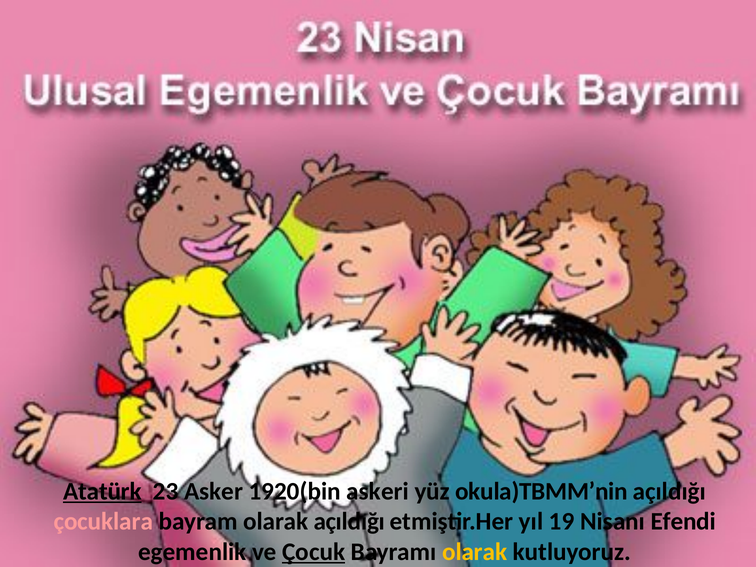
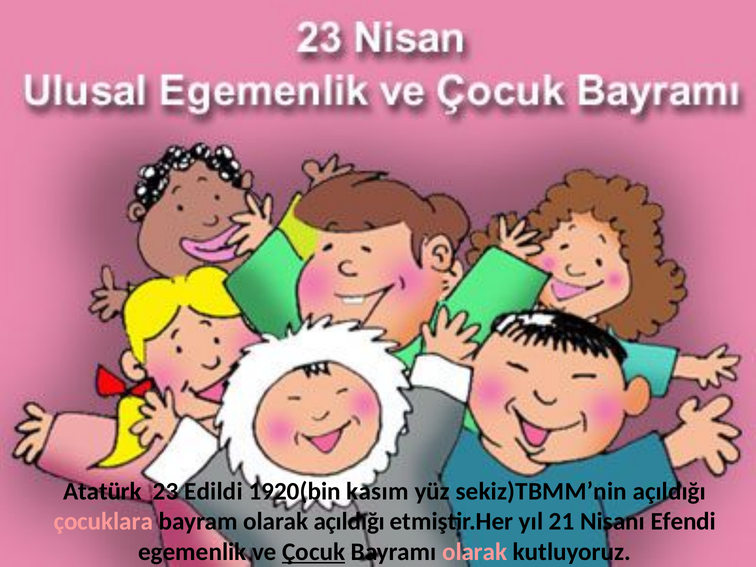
Atatürk underline: present -> none
Asker: Asker -> Edildi
askeri: askeri -> kasım
okula)TBMM’nin: okula)TBMM’nin -> sekiz)TBMM’nin
19: 19 -> 21
olarak at (475, 552) colour: yellow -> pink
